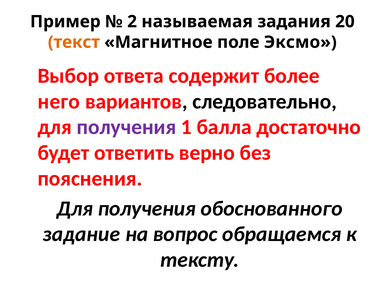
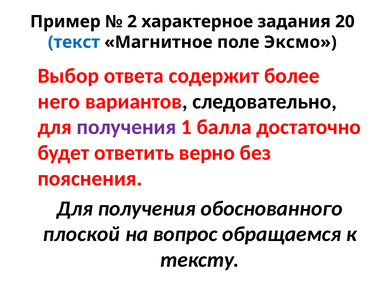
называемая: называемая -> характерное
текст colour: orange -> blue
задание: задание -> плоской
